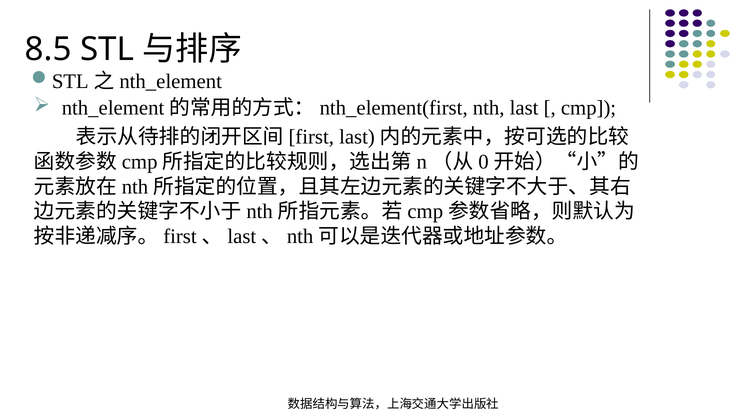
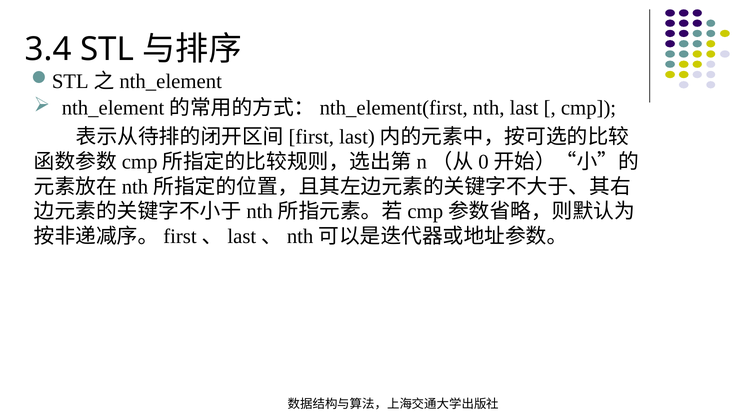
8.5: 8.5 -> 3.4
